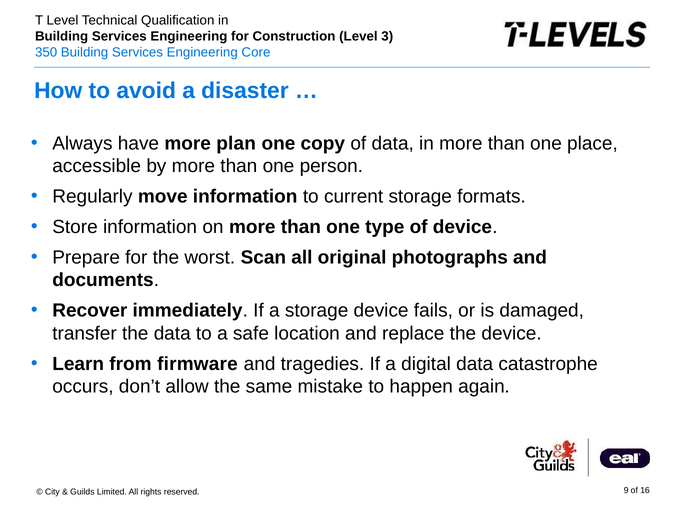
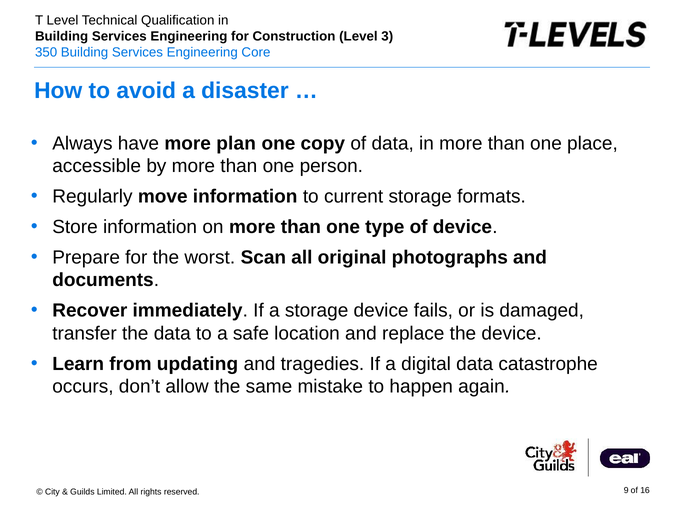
firmware: firmware -> updating
